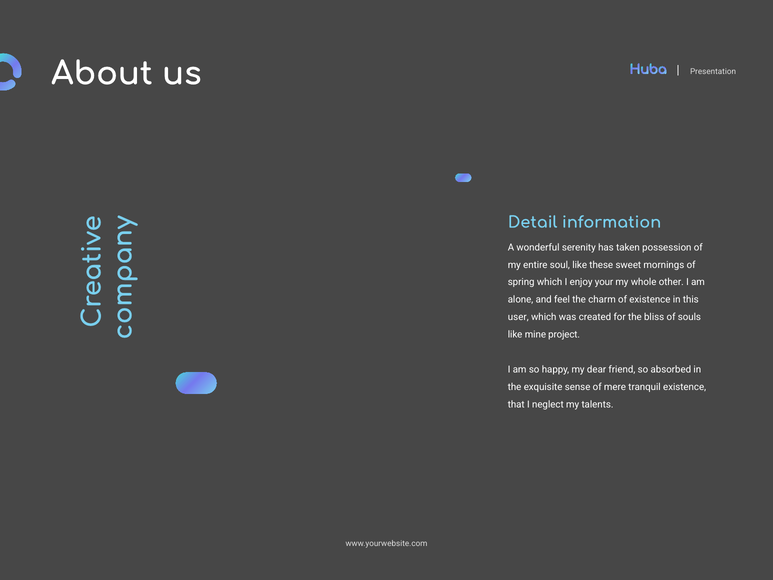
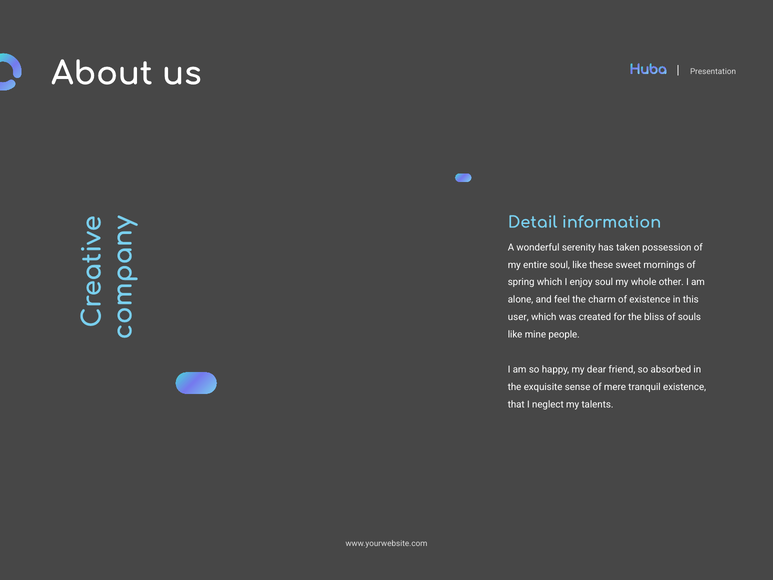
enjoy your: your -> soul
project: project -> people
